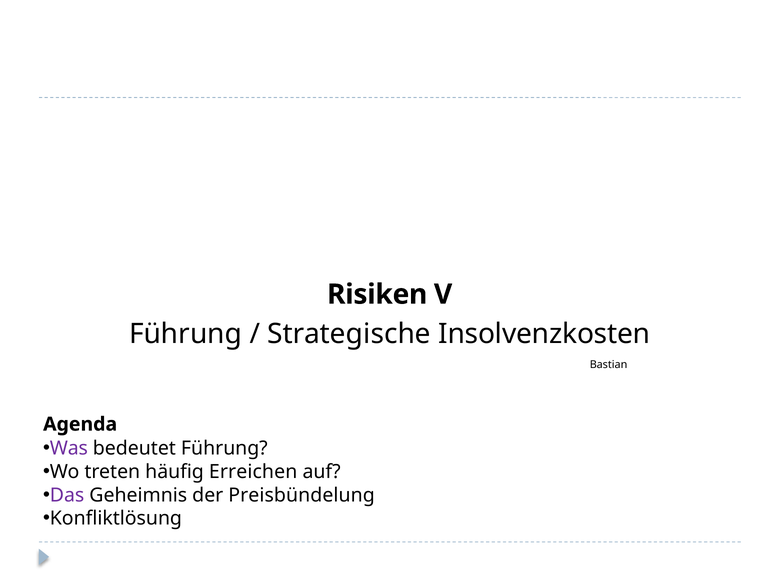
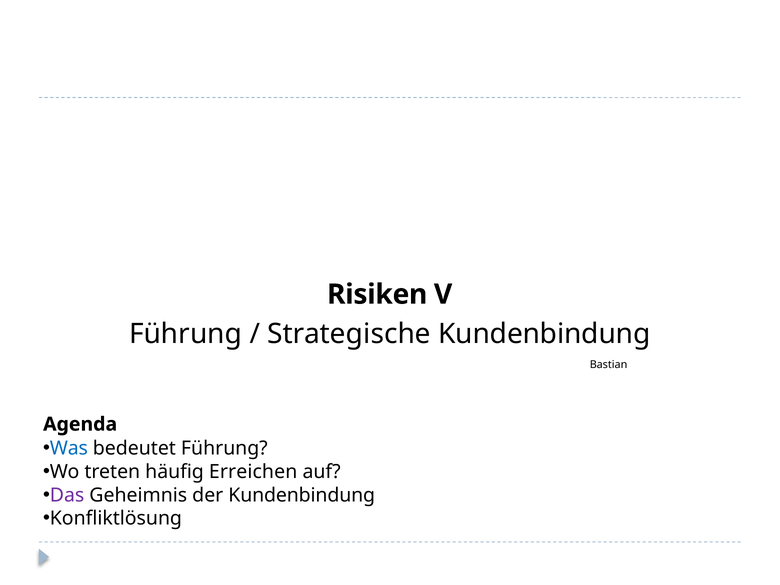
Strategische Insolvenzkosten: Insolvenzkosten -> Kundenbindung
Was colour: purple -> blue
der Preisbündelung: Preisbündelung -> Kundenbindung
